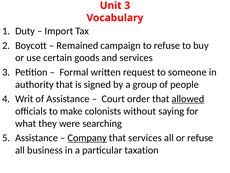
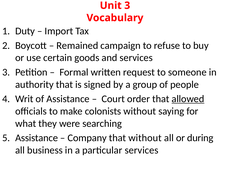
Company underline: present -> none
that services: services -> without
or refuse: refuse -> during
particular taxation: taxation -> services
